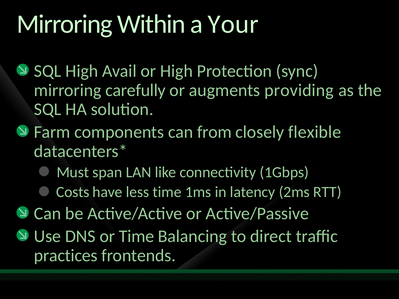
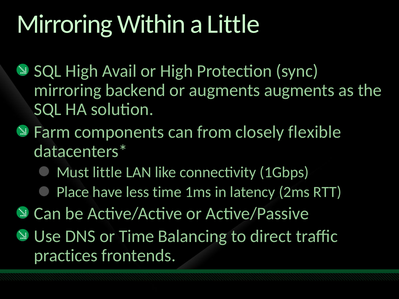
a Your: Your -> Little
carefully: carefully -> backend
augments providing: providing -> augments
Must span: span -> little
Costs: Costs -> Place
